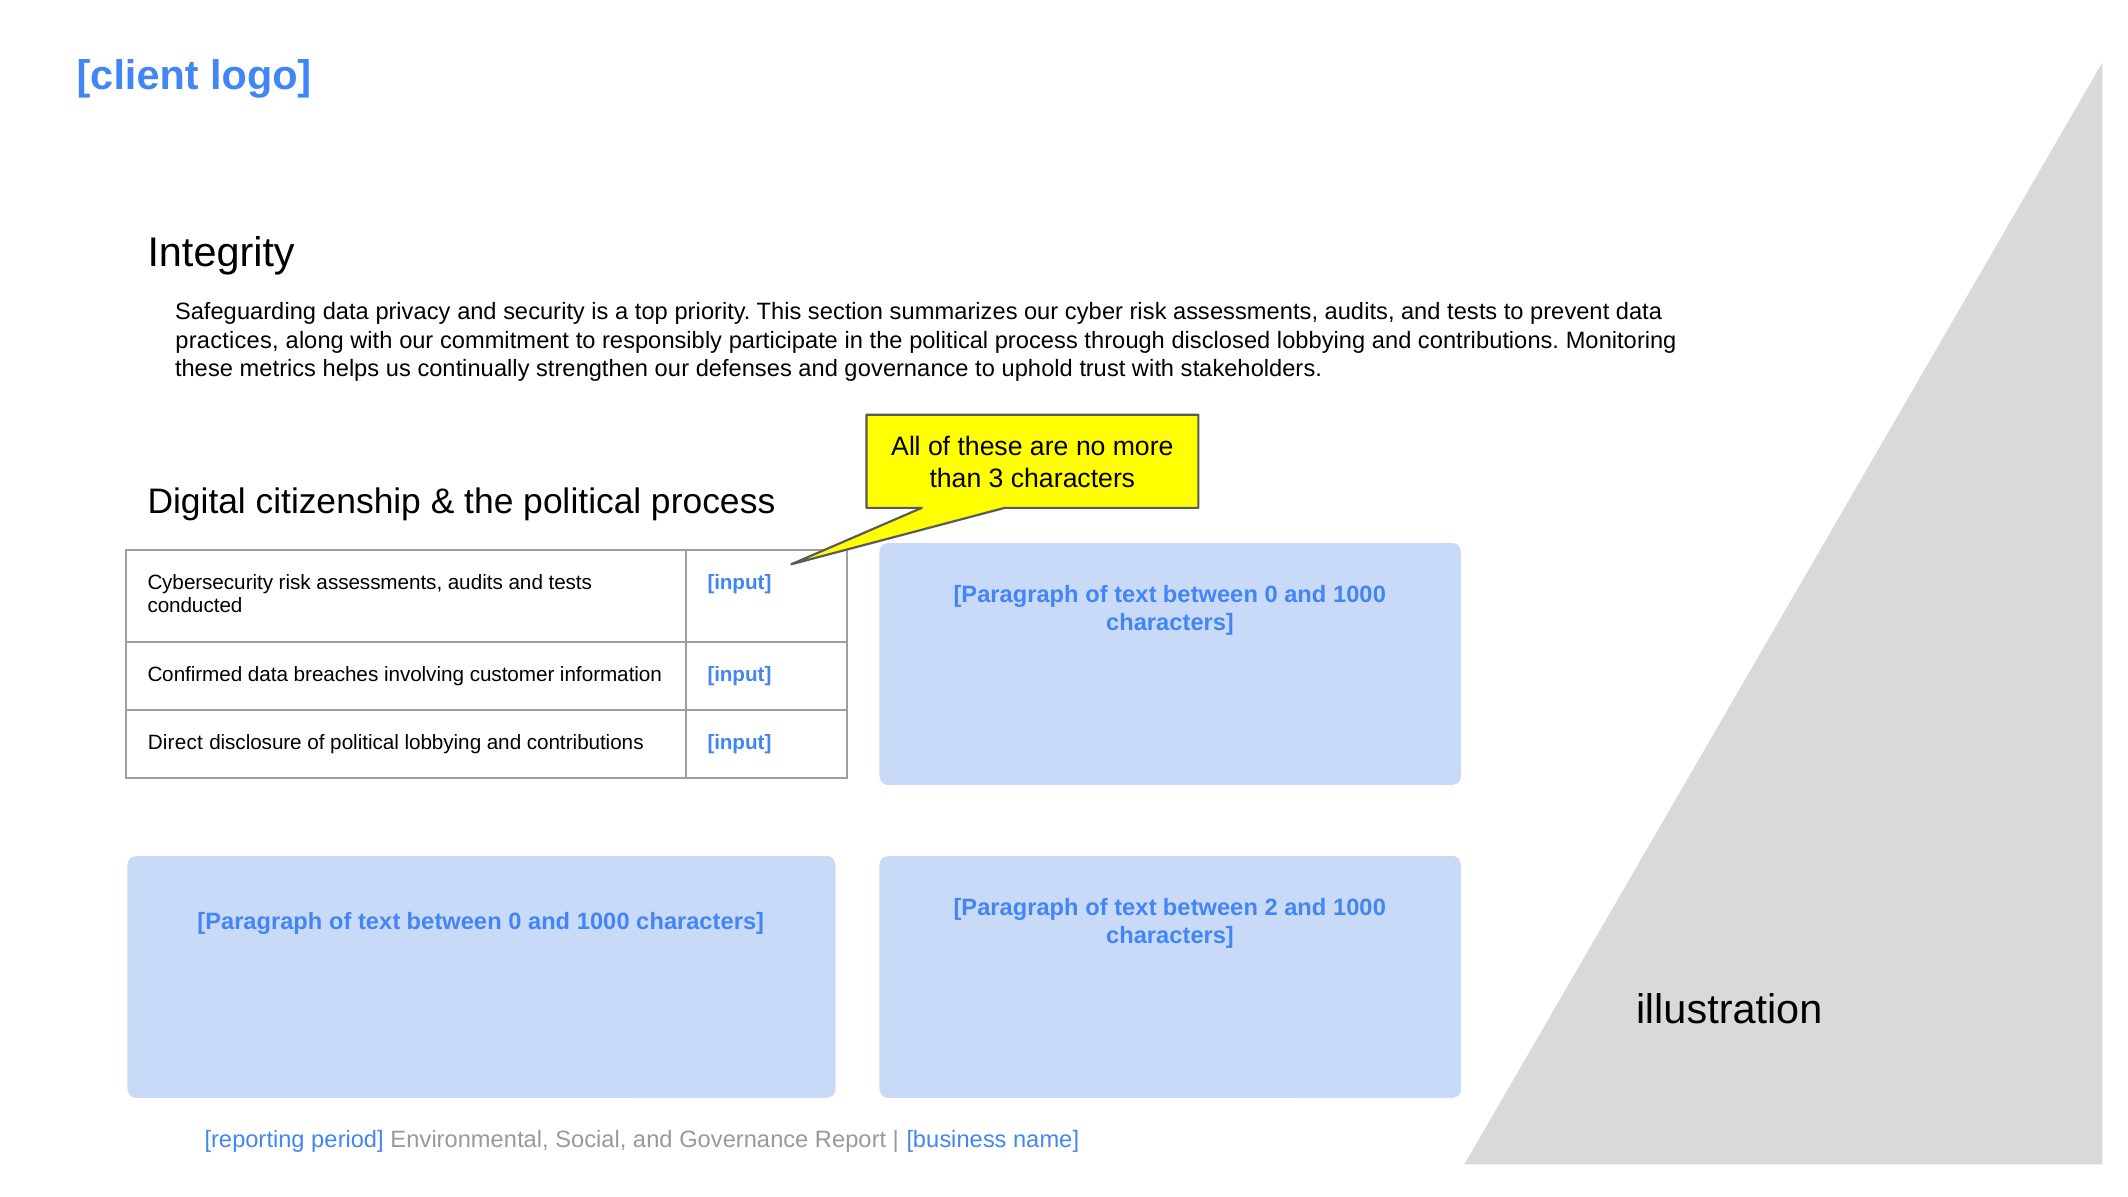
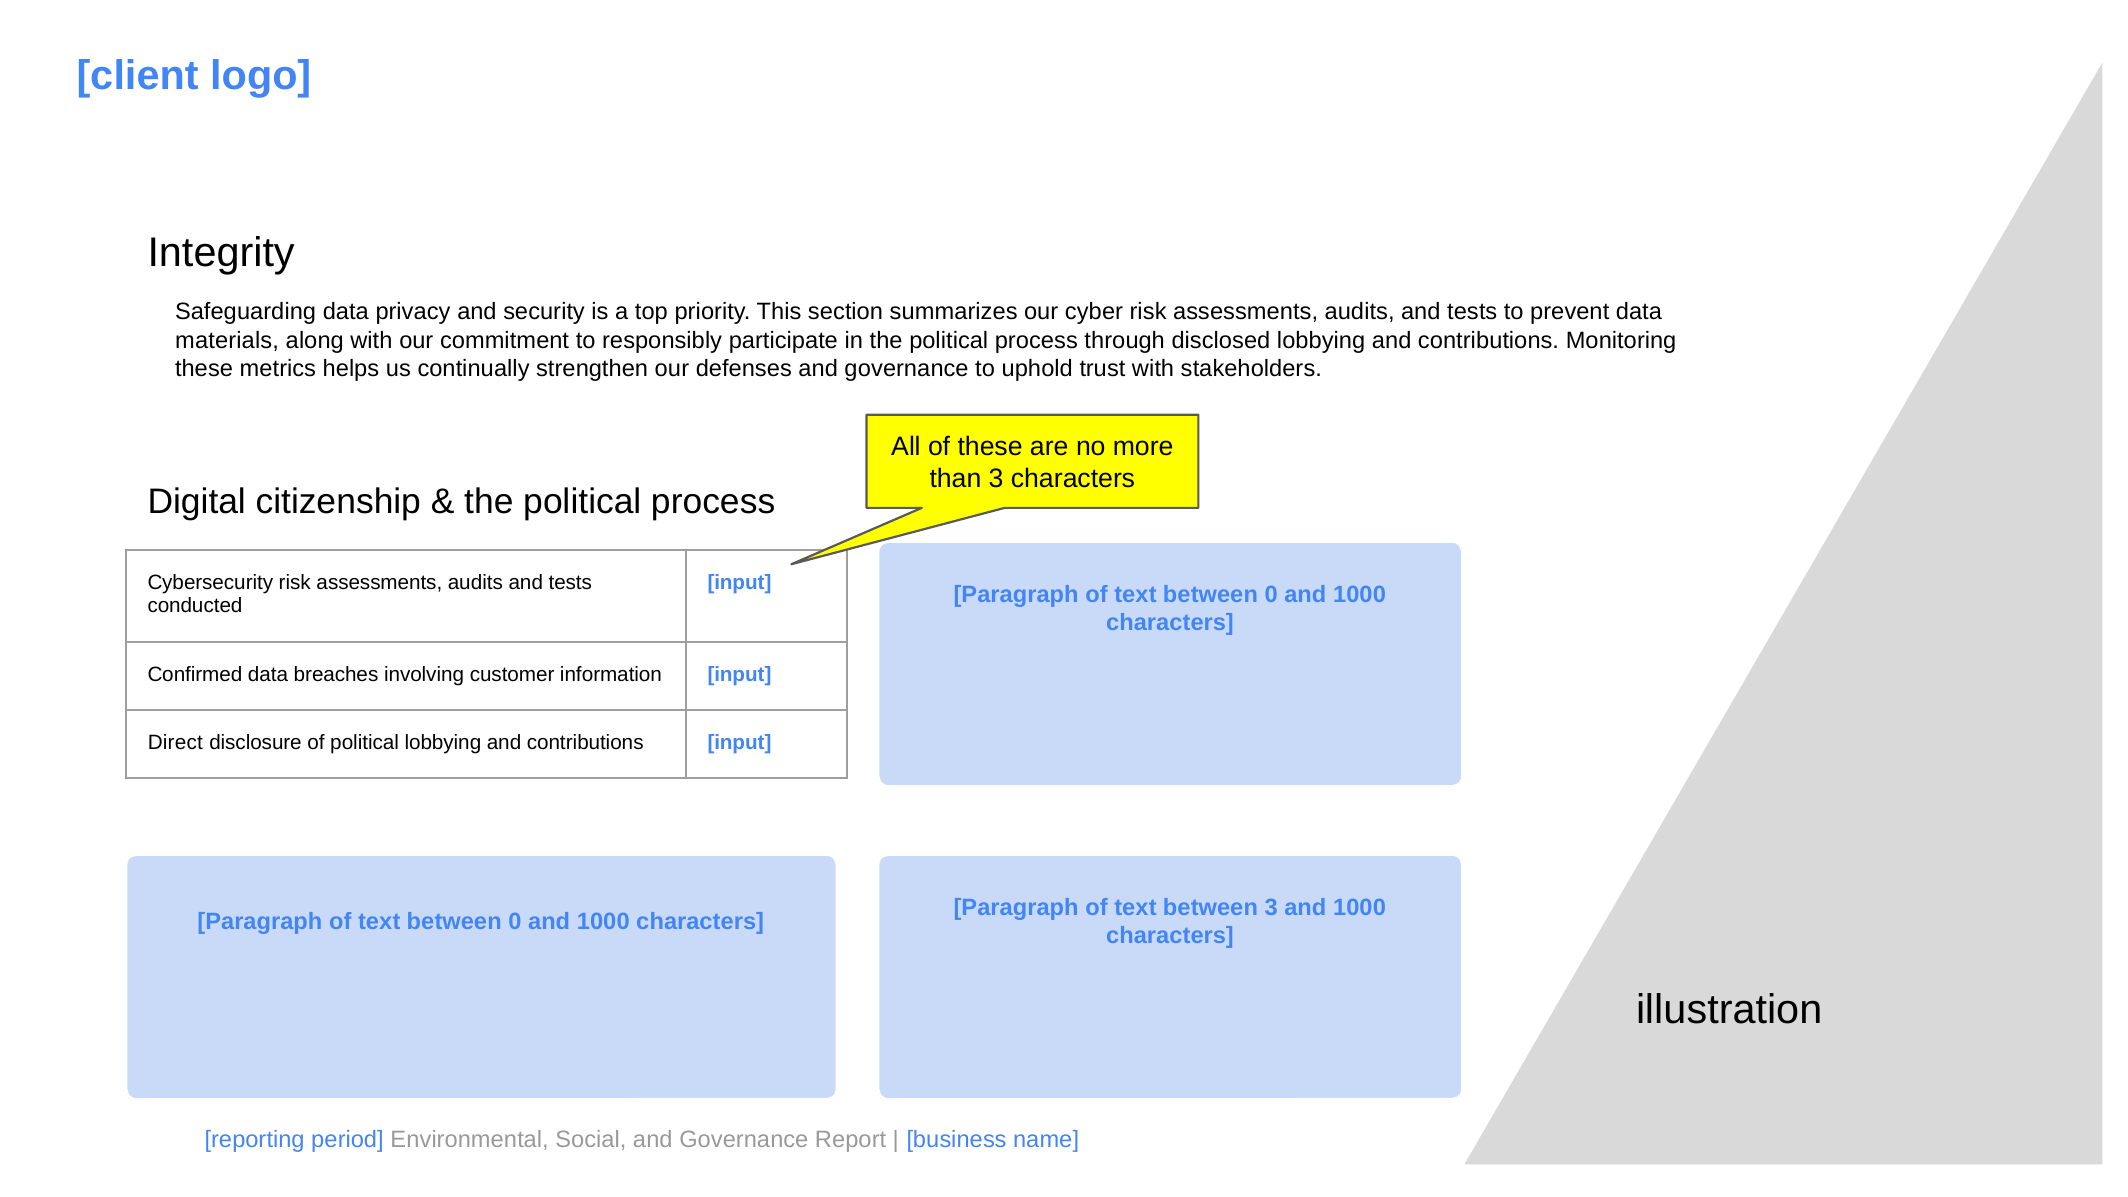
practices: practices -> materials
between 2: 2 -> 3
